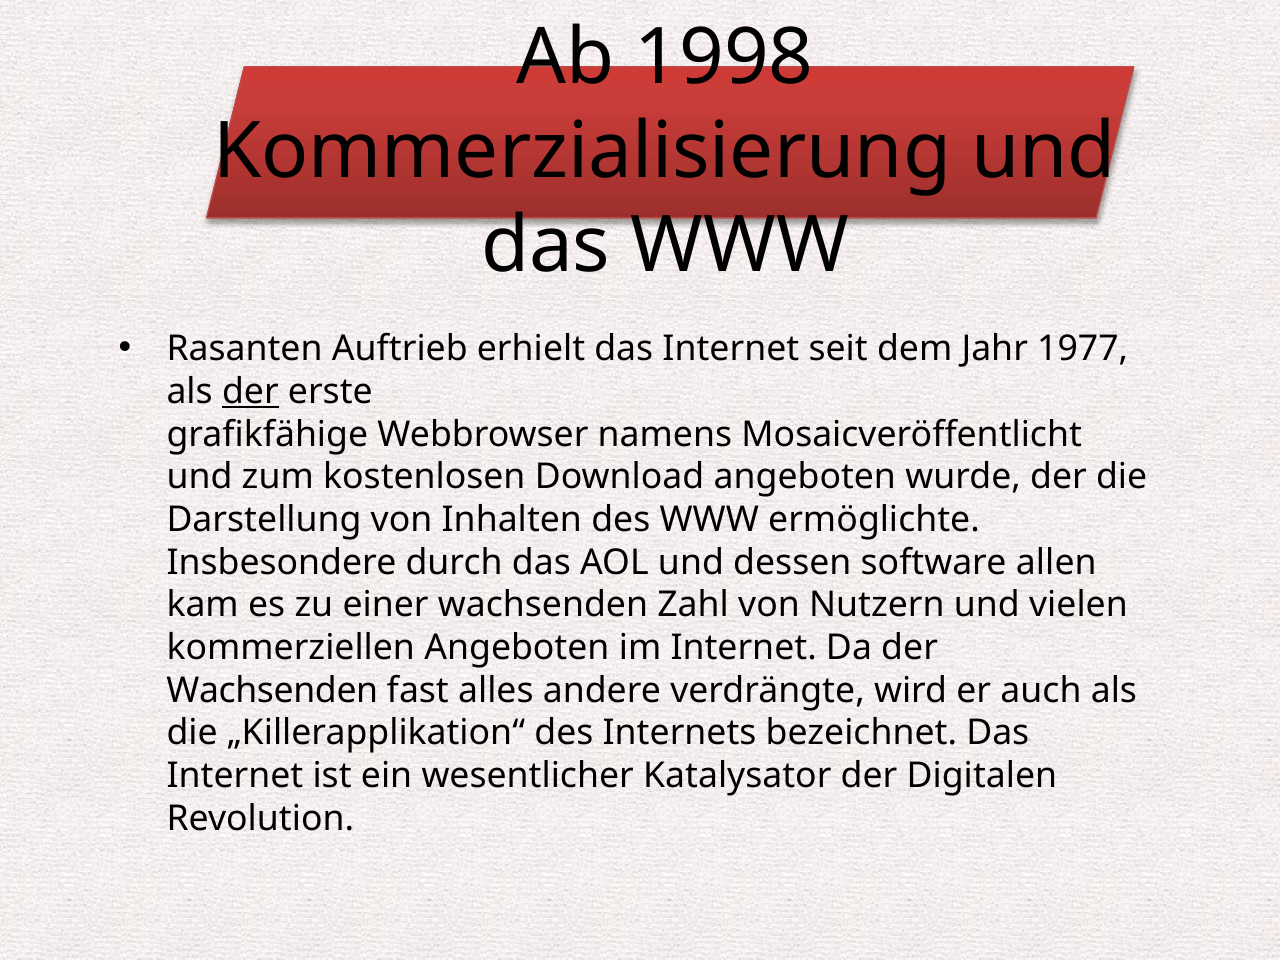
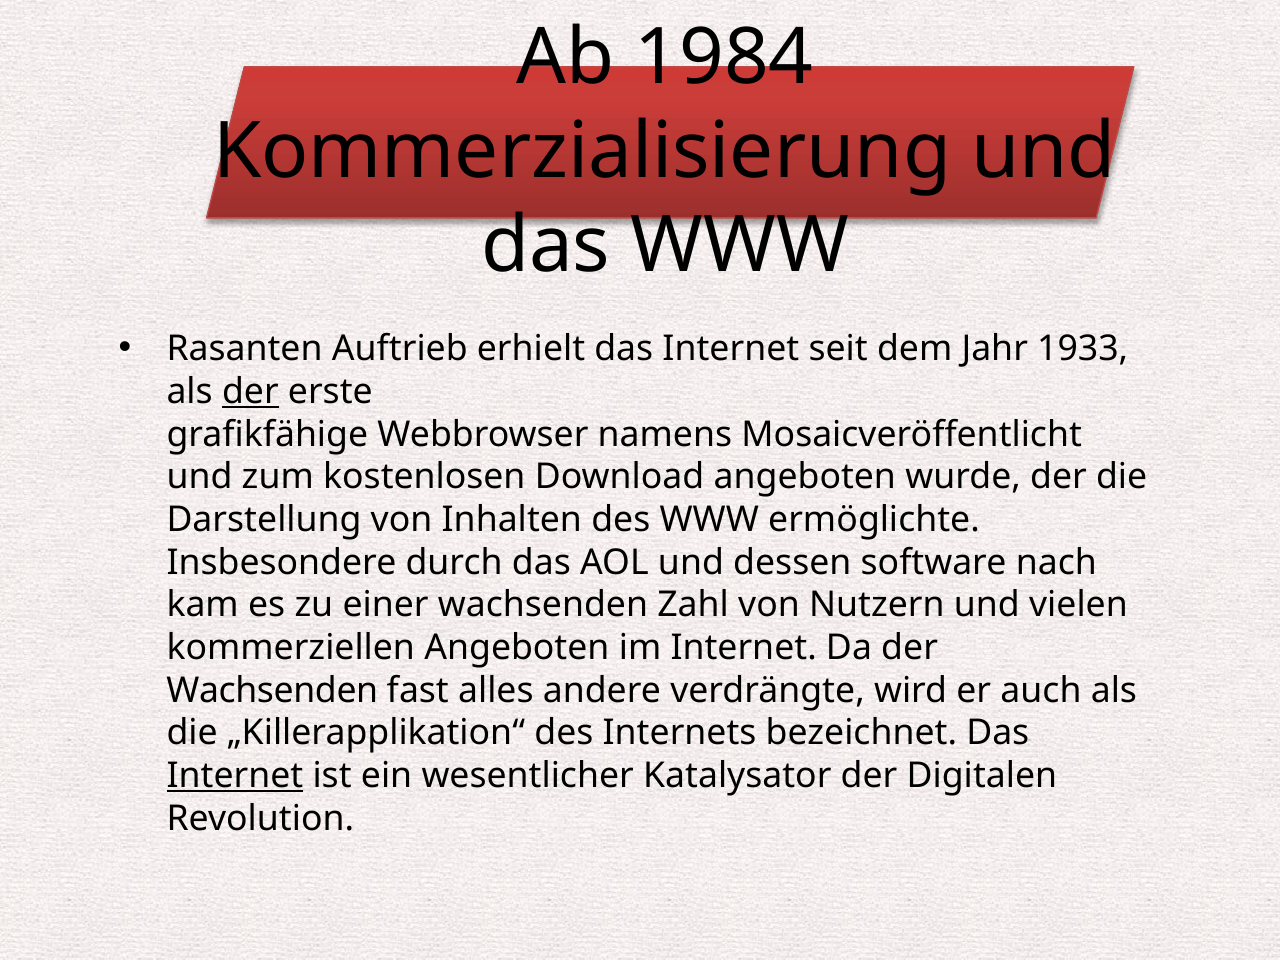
1998: 1998 -> 1984
1977: 1977 -> 1933
allen: allen -> nach
Internet at (235, 776) underline: none -> present
